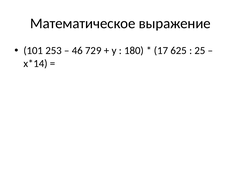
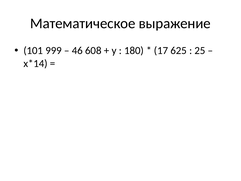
253: 253 -> 999
729: 729 -> 608
